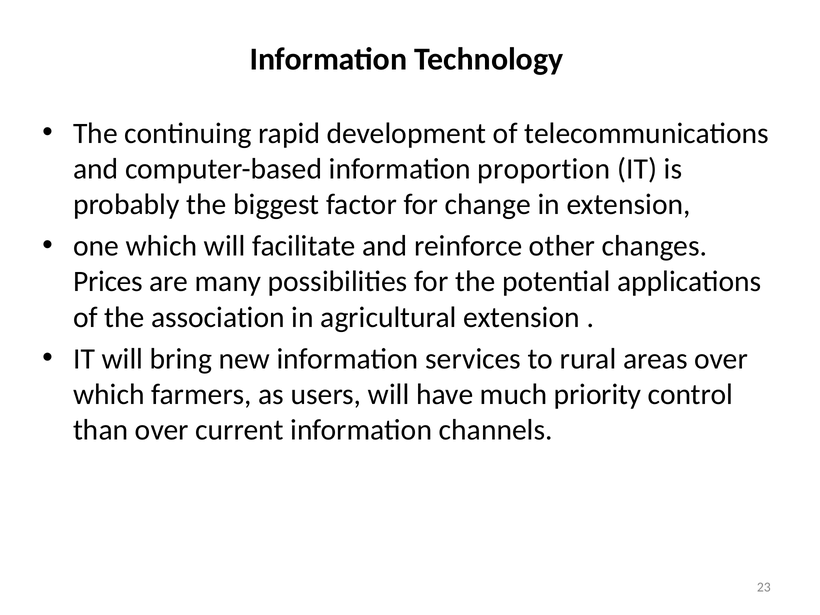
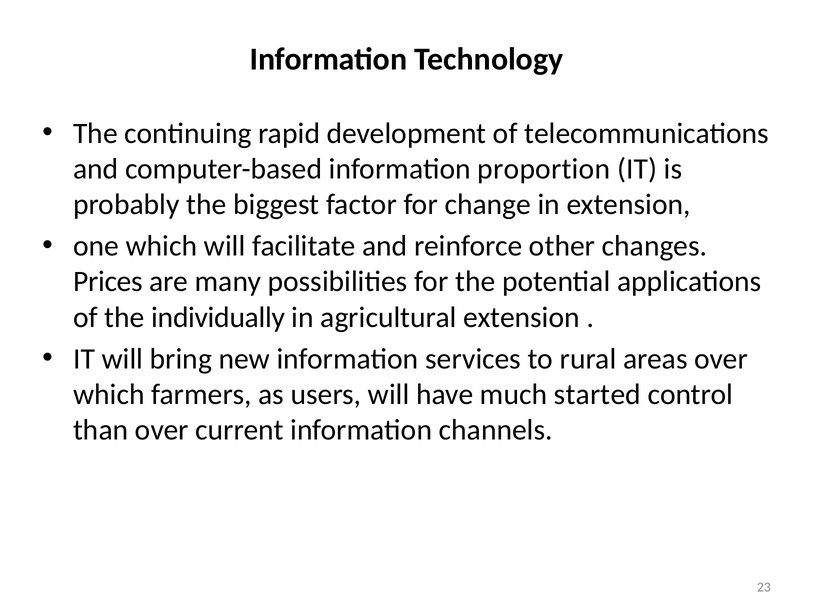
association: association -> individually
priority: priority -> started
